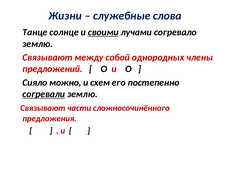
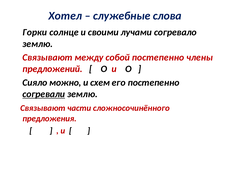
Жизни: Жизни -> Хотел
Танце: Танце -> Горки
своими underline: present -> none
собой однородных: однородных -> постепенно
